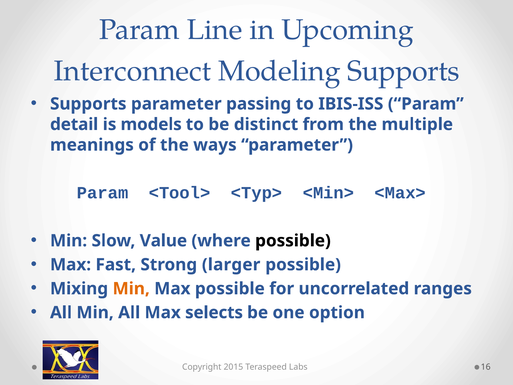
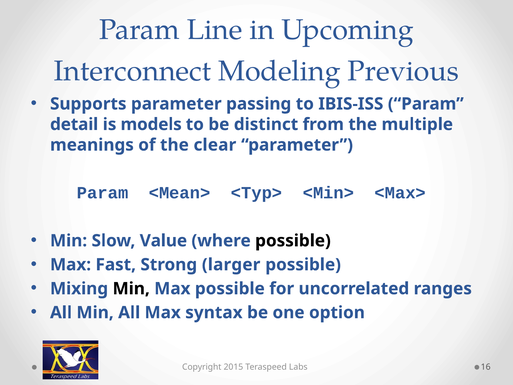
Modeling Supports: Supports -> Previous
ways: ways -> clear
<Tool>: <Tool> -> <Mean>
Min at (131, 288) colour: orange -> black
selects: selects -> syntax
